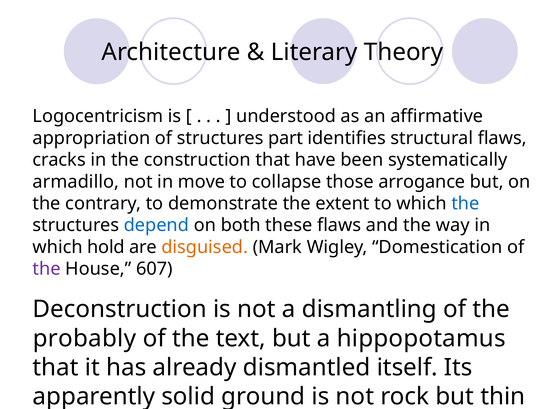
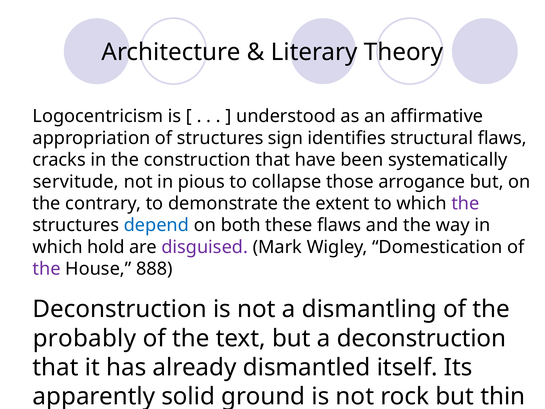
part: part -> sign
armadillo: armadillo -> servitude
move: move -> pious
the at (465, 203) colour: blue -> purple
disguised colour: orange -> purple
607: 607 -> 888
a hippopotamus: hippopotamus -> deconstruction
